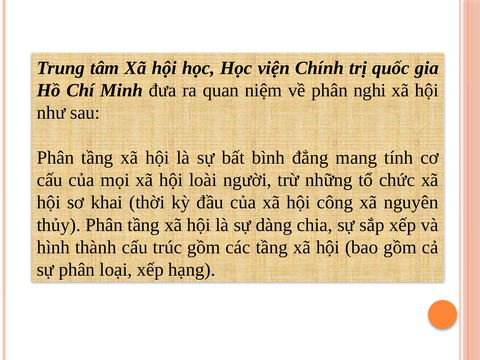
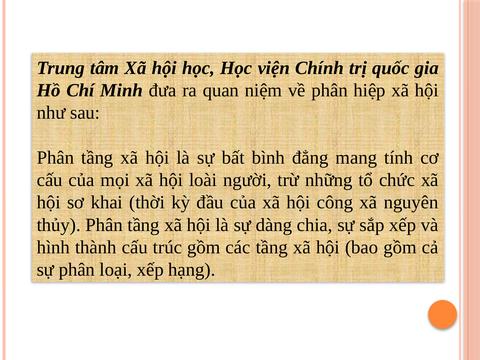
nghi: nghi -> hiệp
